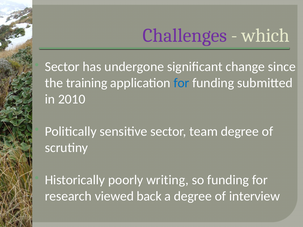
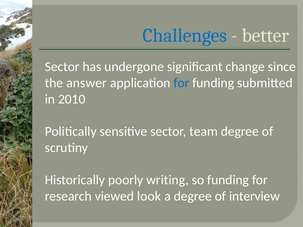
Challenges colour: purple -> blue
which: which -> better
training: training -> answer
back: back -> look
